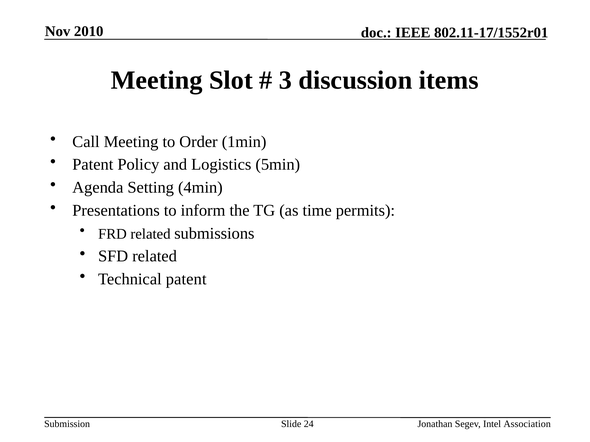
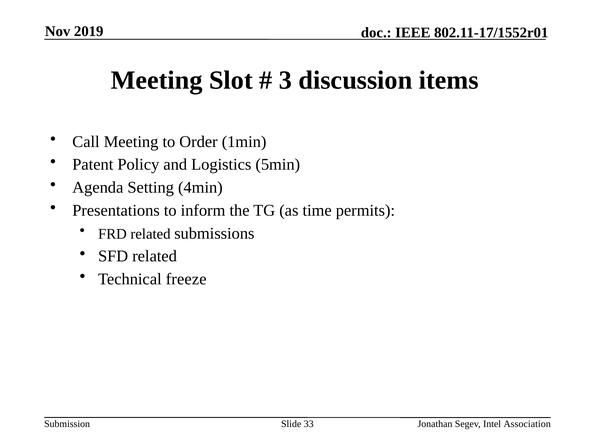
2010: 2010 -> 2019
Technical patent: patent -> freeze
24: 24 -> 33
